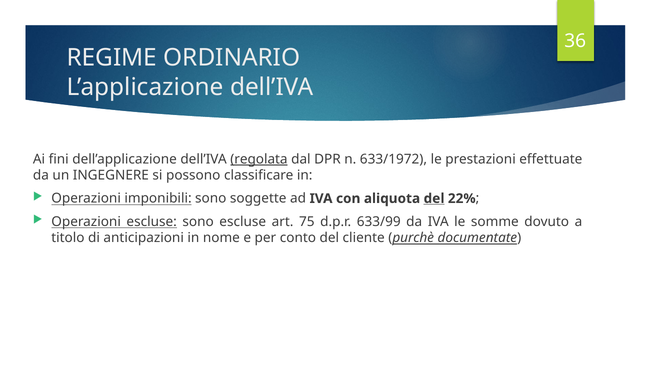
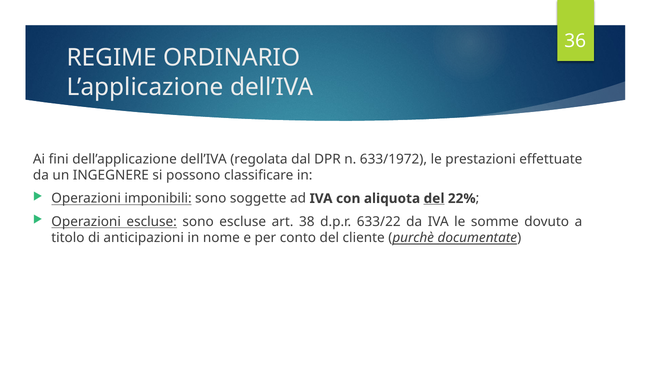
regolata underline: present -> none
75: 75 -> 38
633/99: 633/99 -> 633/22
